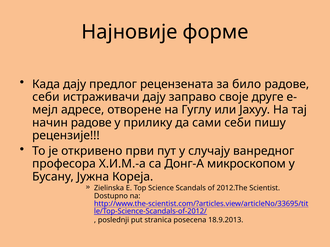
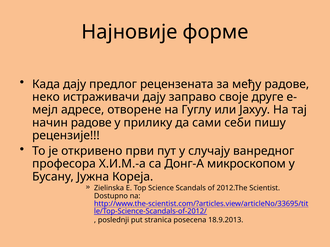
било: било -> међу
себи at (46, 97): себи -> неко
